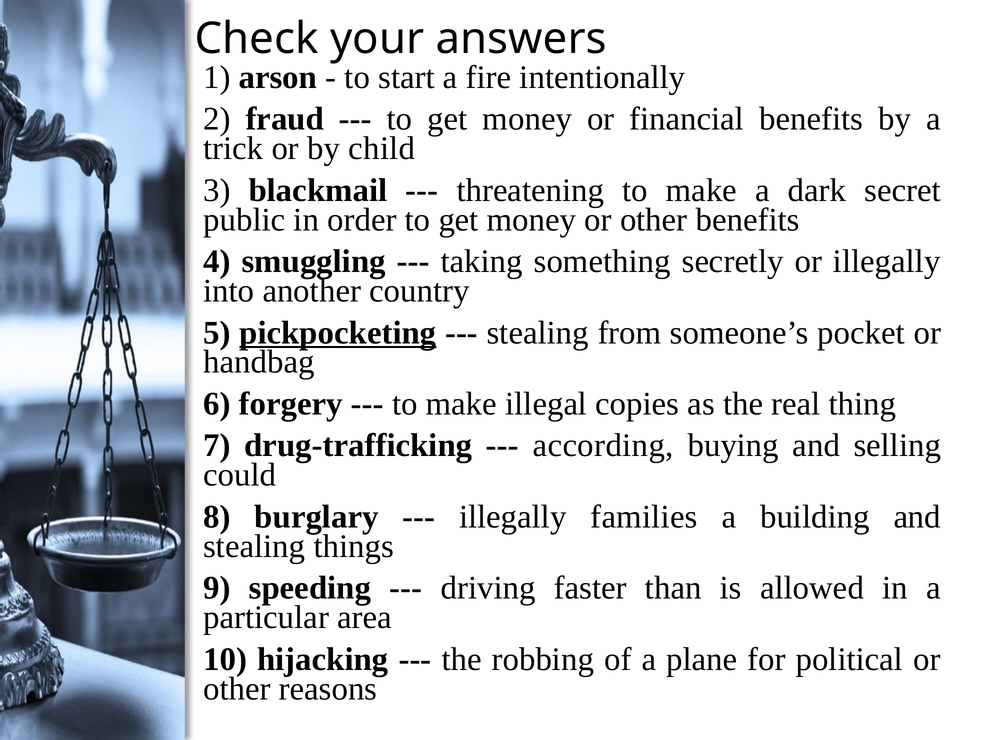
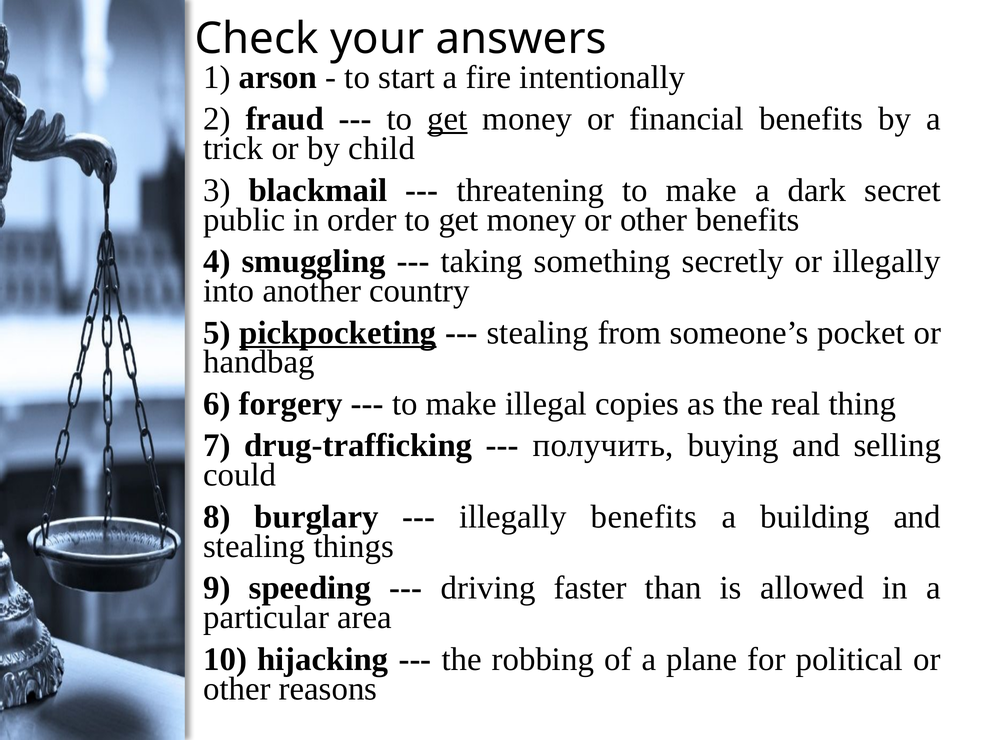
get at (447, 119) underline: none -> present
according: according -> получить
illegally families: families -> benefits
